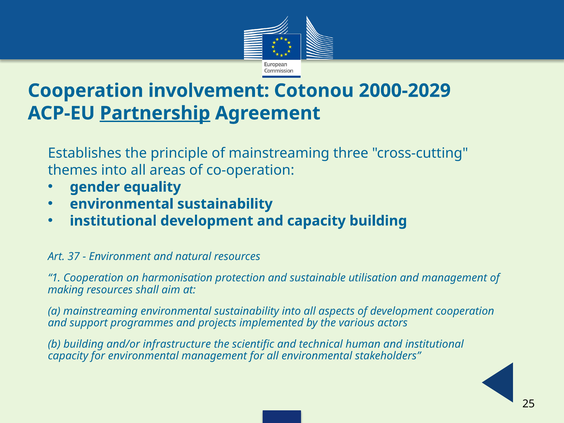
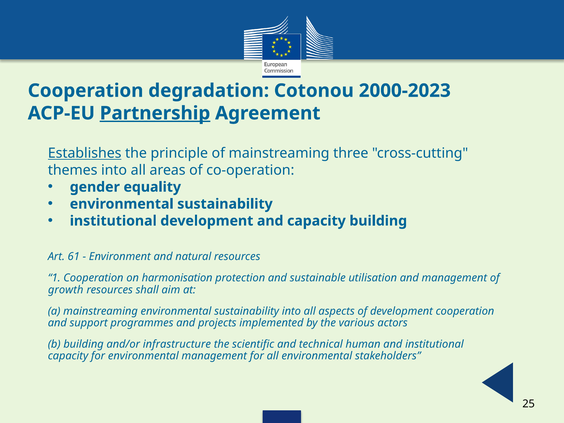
involvement: involvement -> degradation
2000-2029: 2000-2029 -> 2000-2023
Establishes underline: none -> present
37: 37 -> 61
making: making -> growth
